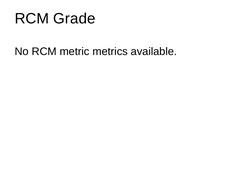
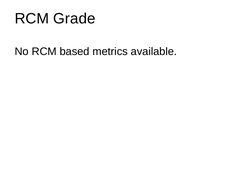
metric: metric -> based
